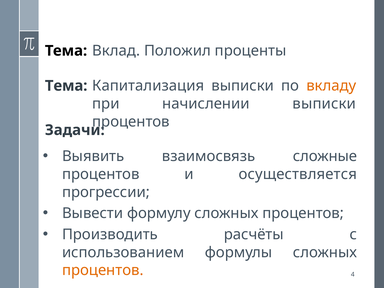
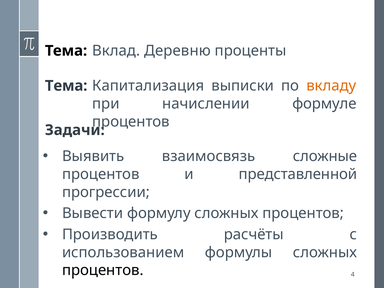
Положил: Положил -> Деревню
начислении выписки: выписки -> формуле
осуществляется: осуществляется -> представленной
процентов at (103, 270) colour: orange -> black
